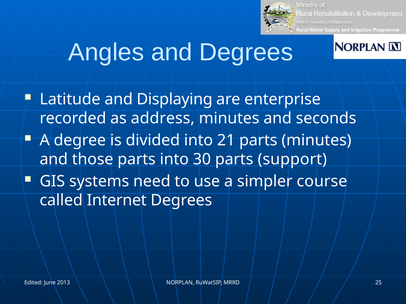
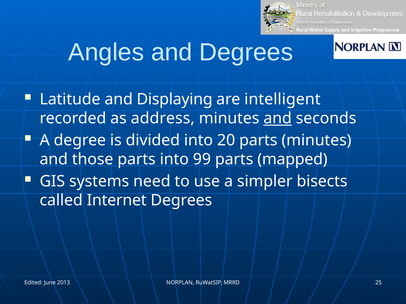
enterprise: enterprise -> intelligent
and at (278, 118) underline: none -> present
21: 21 -> 20
30: 30 -> 99
support: support -> mapped
course: course -> bisects
